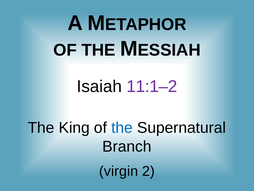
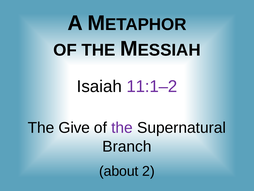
King: King -> Give
the at (122, 127) colour: blue -> purple
virgin: virgin -> about
